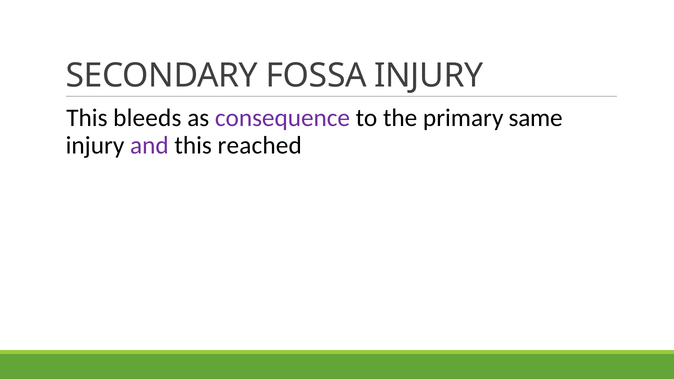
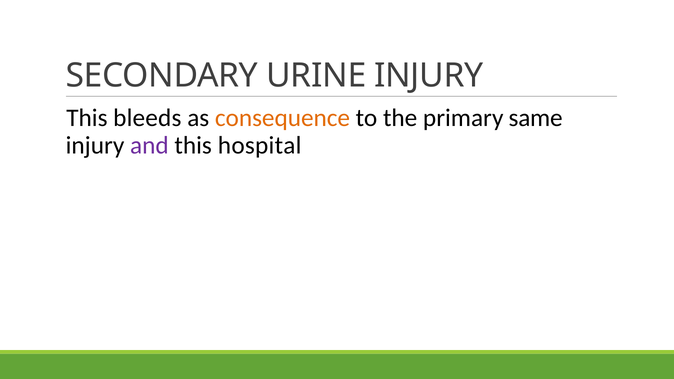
FOSSA: FOSSA -> URINE
consequence colour: purple -> orange
reached: reached -> hospital
